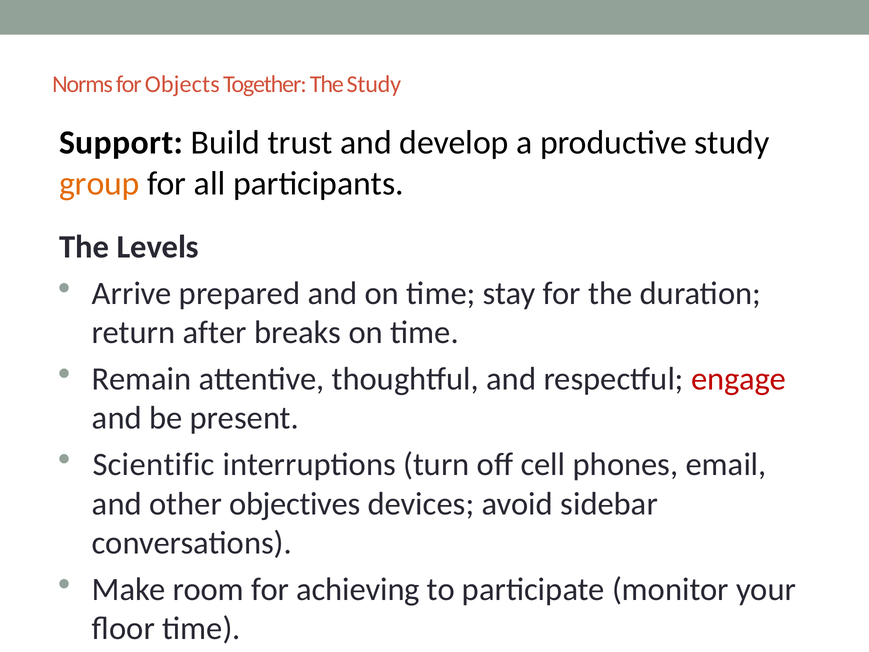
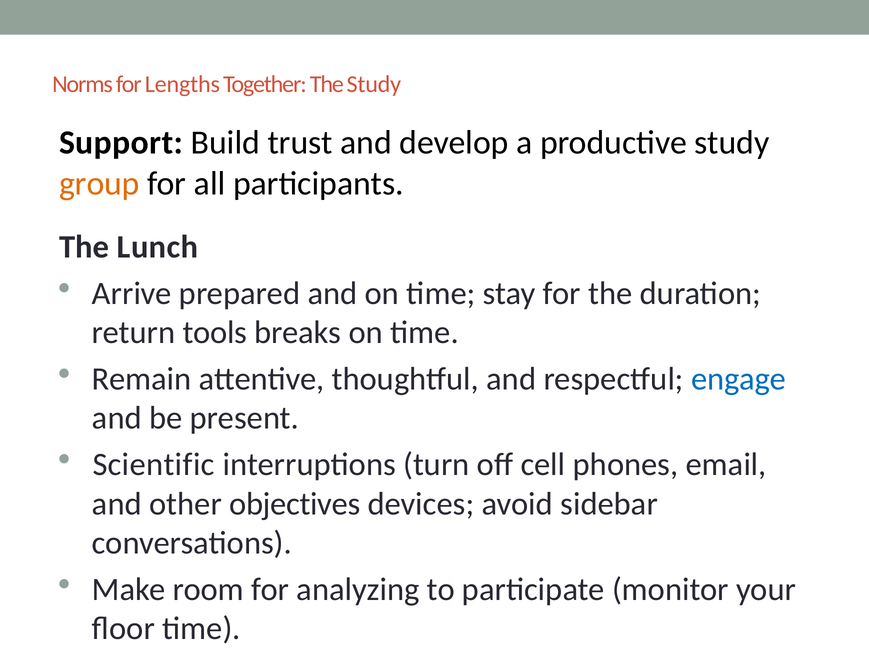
Objects: Objects -> Lengths
Levels: Levels -> Lunch
after: after -> tools
engage colour: red -> blue
achieving: achieving -> analyzing
